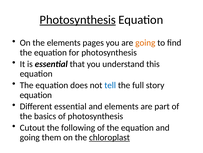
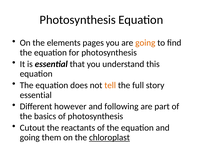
Photosynthesis at (78, 20) underline: present -> none
tell colour: blue -> orange
equation at (36, 95): equation -> essential
Different essential: essential -> however
and elements: elements -> following
following: following -> reactants
